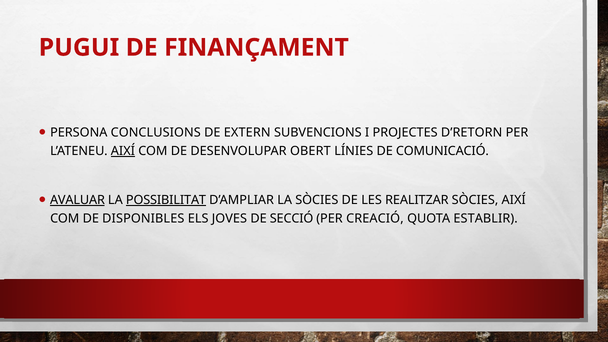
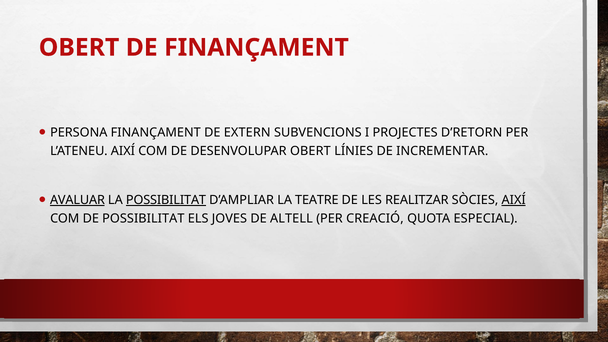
PUGUI at (79, 48): PUGUI -> OBERT
PERSONA CONCLUSIONS: CONCLUSIONS -> FINANÇAMENT
AIXÍ at (123, 151) underline: present -> none
COMUNICACIÓ: COMUNICACIÓ -> INCREMENTAR
LA SÒCIES: SÒCIES -> TEATRE
AIXÍ at (514, 200) underline: none -> present
DE DISPONIBLES: DISPONIBLES -> POSSIBILITAT
SECCIÓ: SECCIÓ -> ALTELL
ESTABLIR: ESTABLIR -> ESPECIAL
